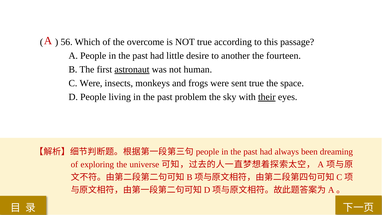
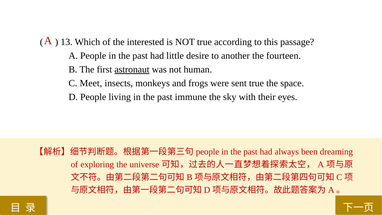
56: 56 -> 13
overcome: overcome -> interested
C Were: Were -> Meet
problem: problem -> immune
their underline: present -> none
